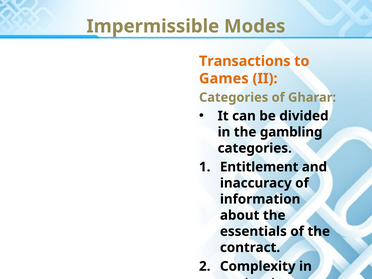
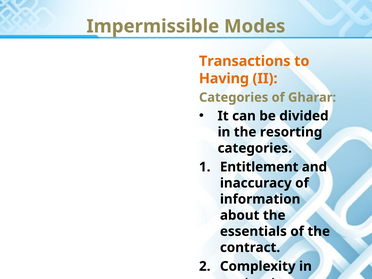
Games: Games -> Having
gambling: gambling -> resorting
